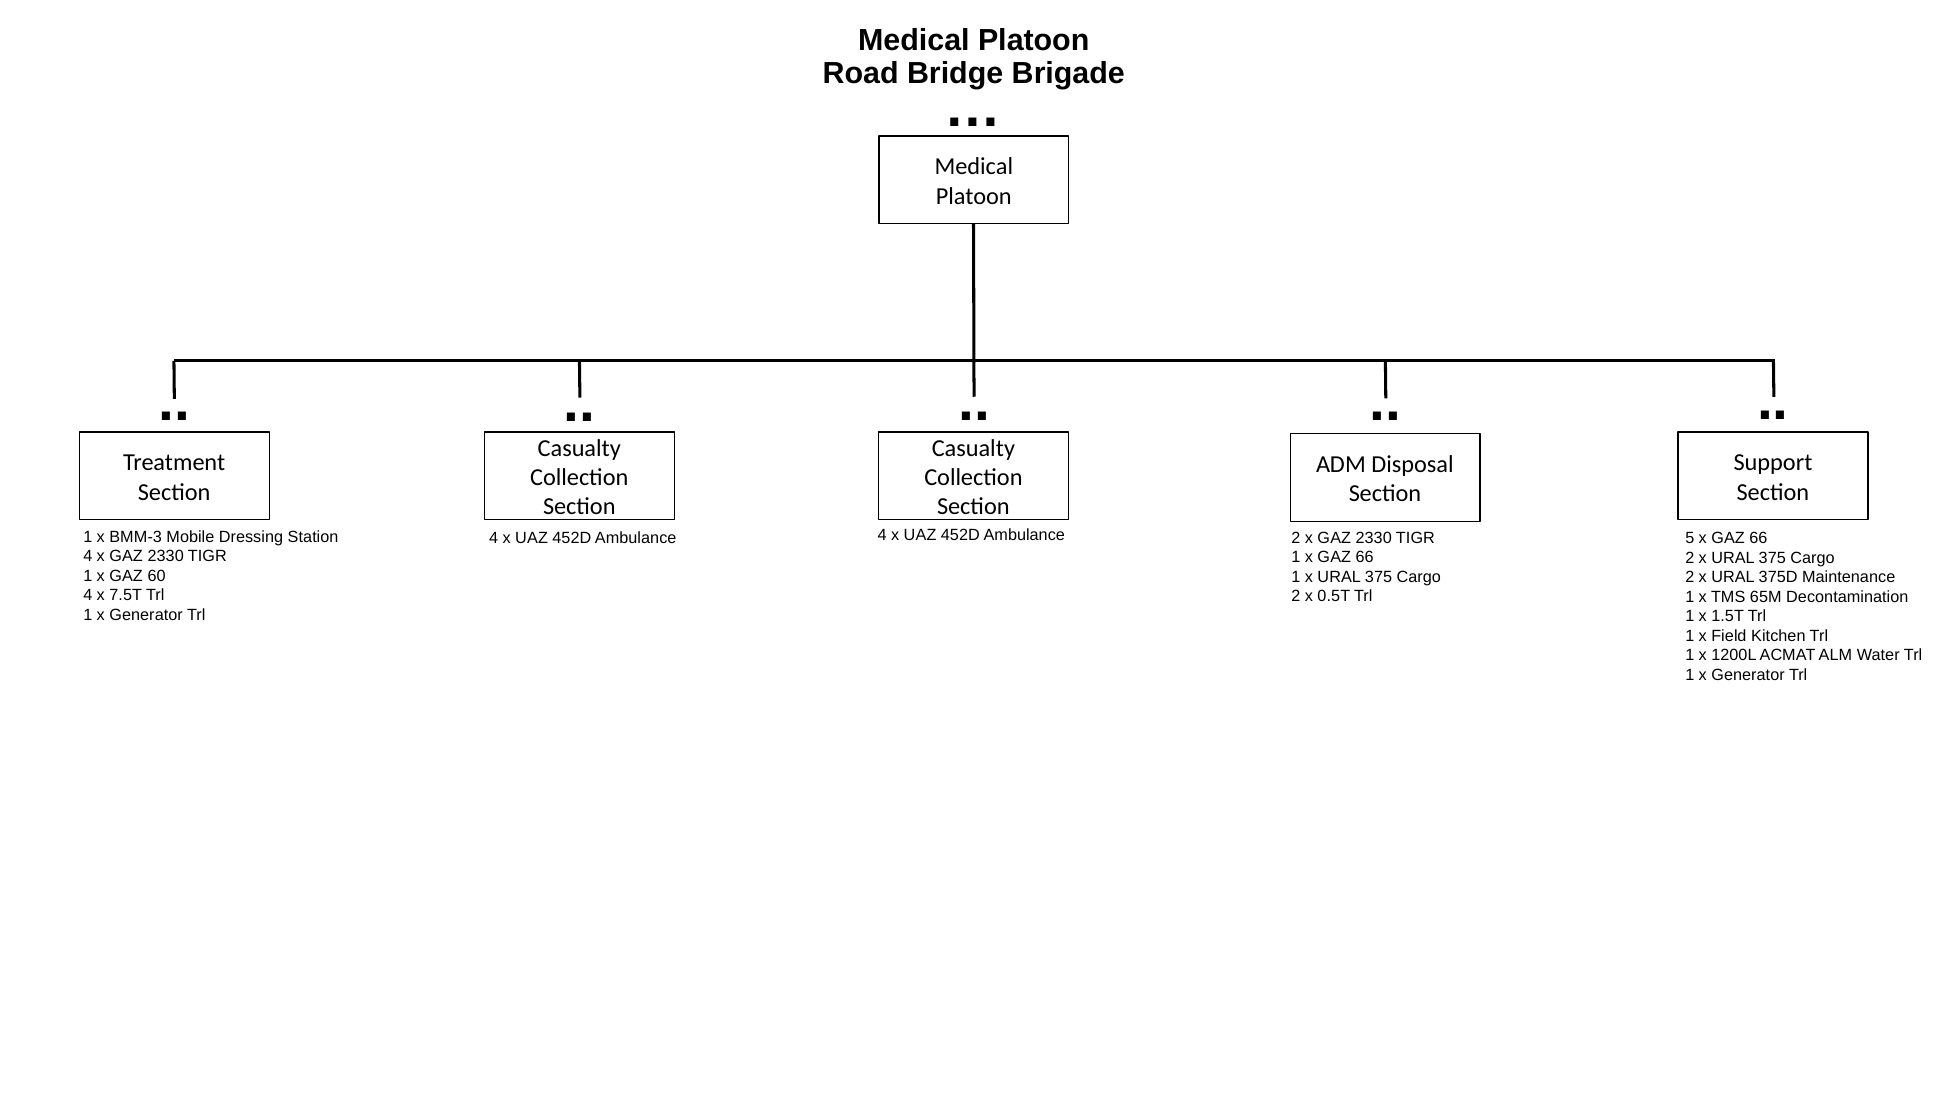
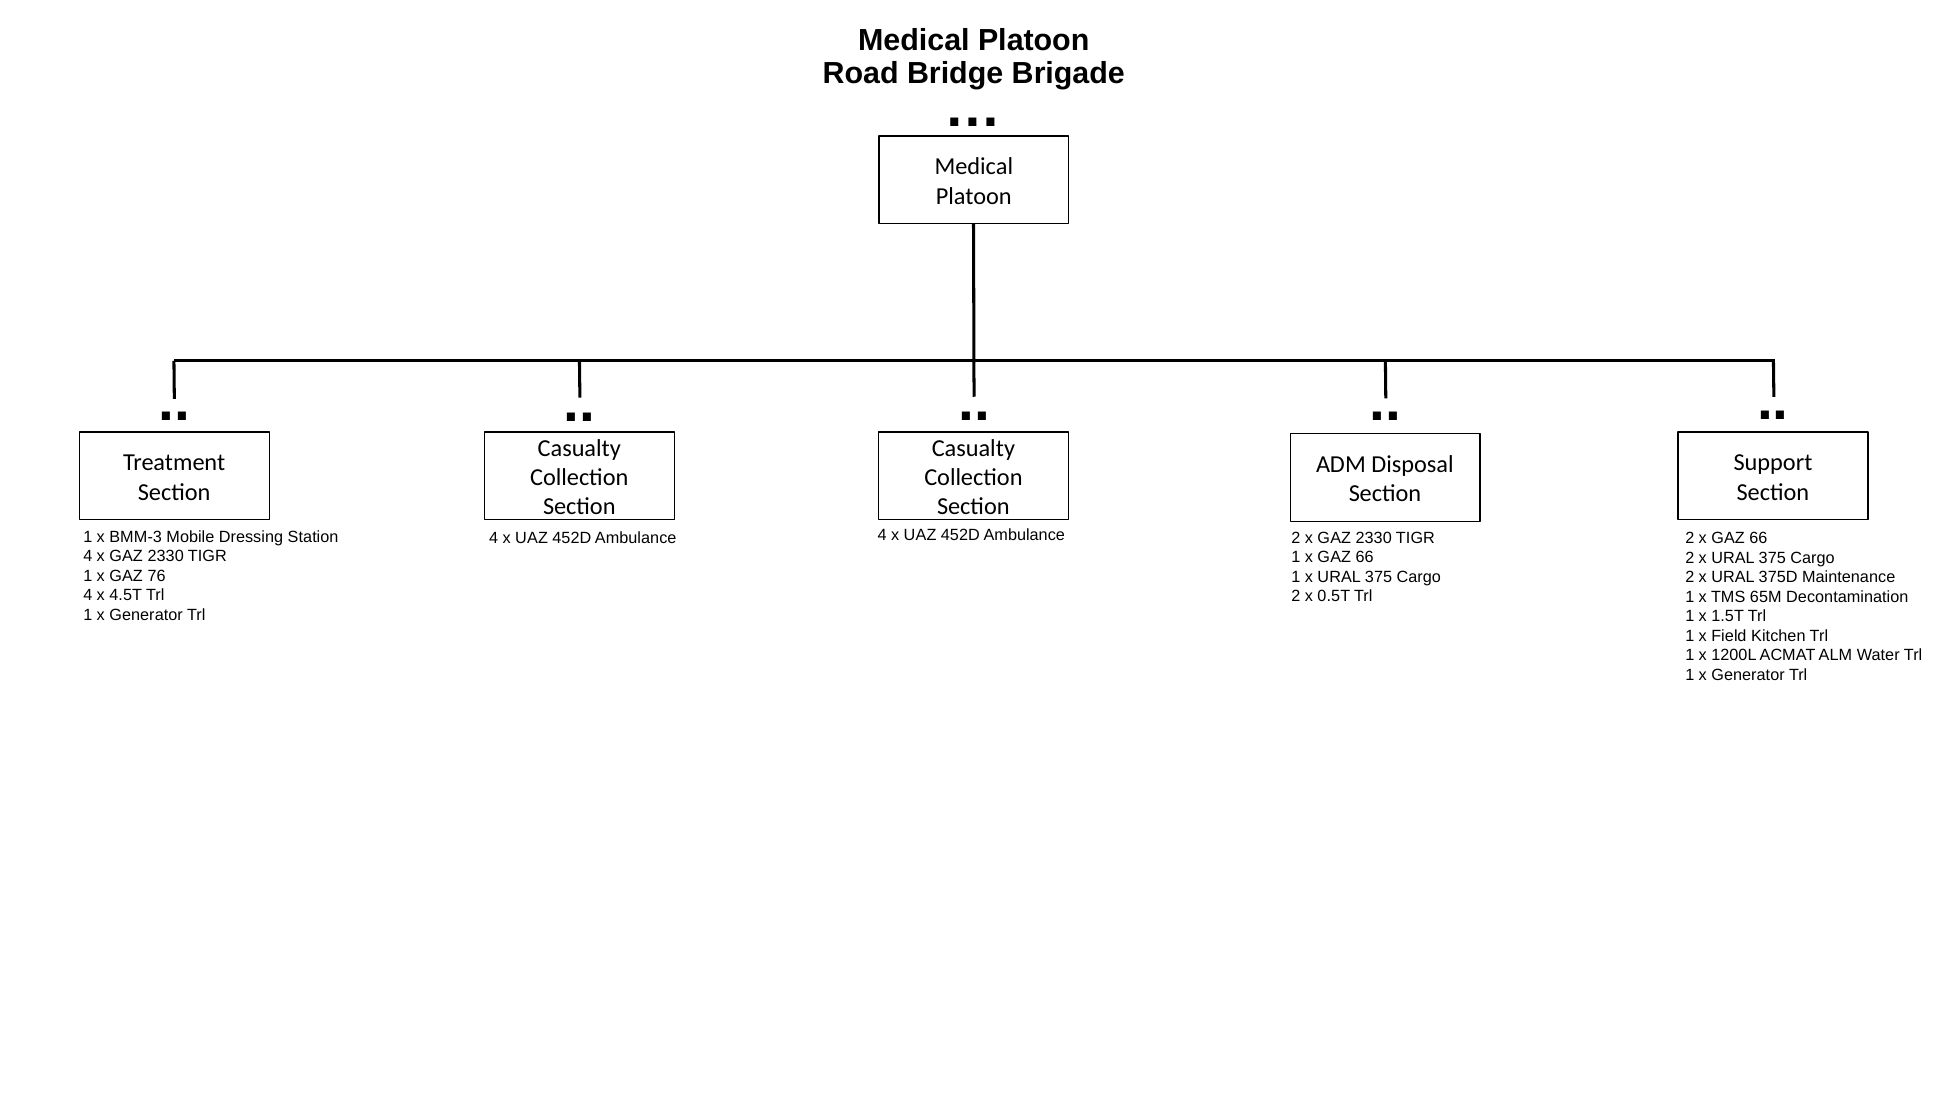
5 at (1690, 538): 5 -> 2
60: 60 -> 76
7.5T: 7.5T -> 4.5T
